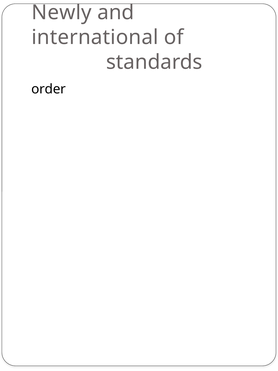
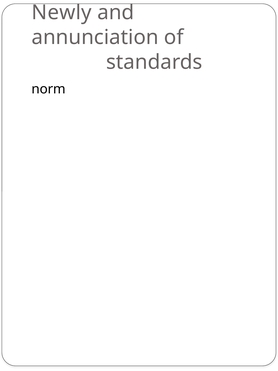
international: international -> annunciation
order: order -> norm
